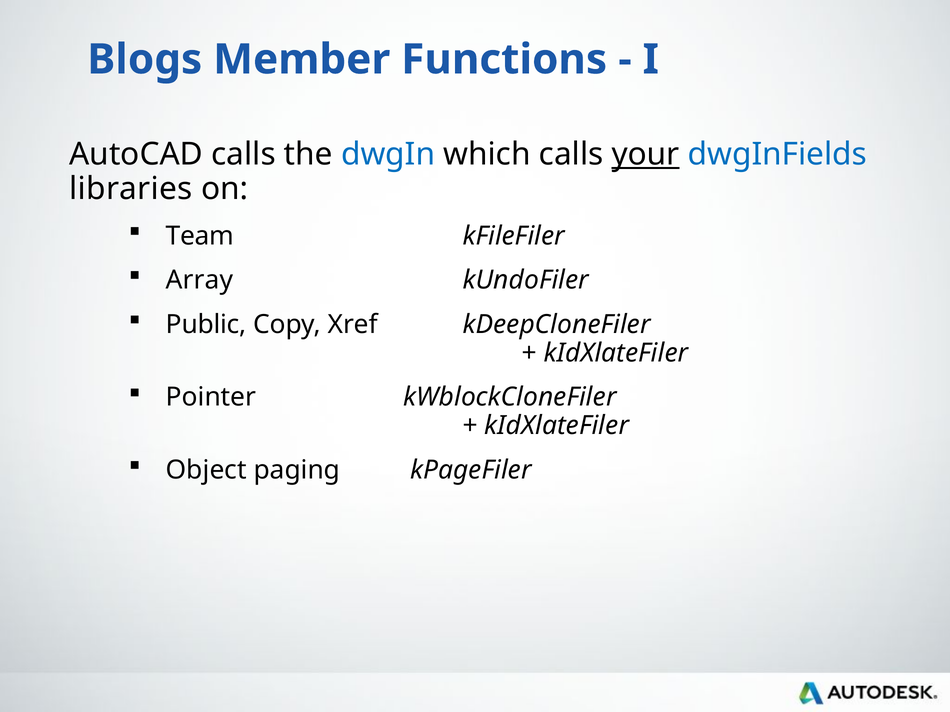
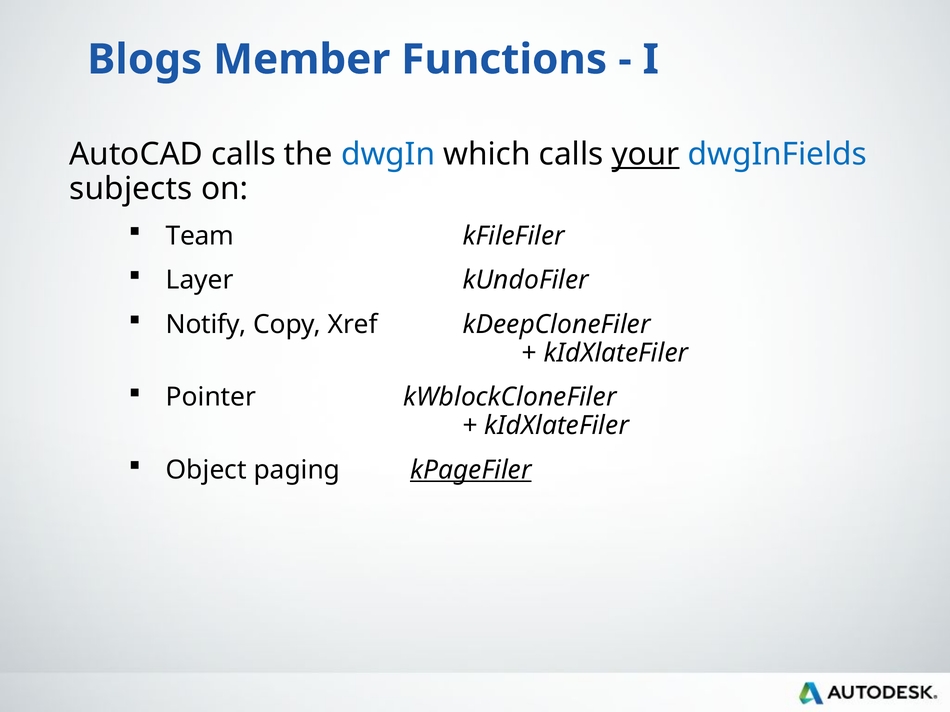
libraries: libraries -> subjects
Array: Array -> Layer
Public: Public -> Notify
kPageFiler underline: none -> present
